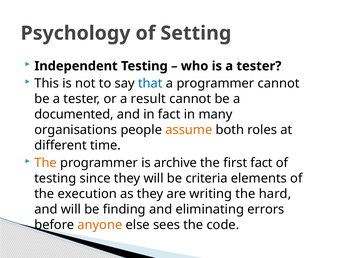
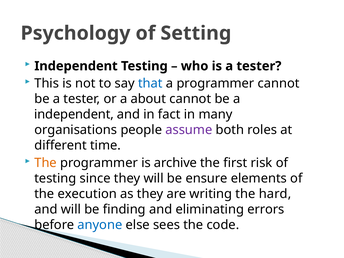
result: result -> about
documented at (74, 114): documented -> independent
assume colour: orange -> purple
first fact: fact -> risk
criteria: criteria -> ensure
anyone colour: orange -> blue
